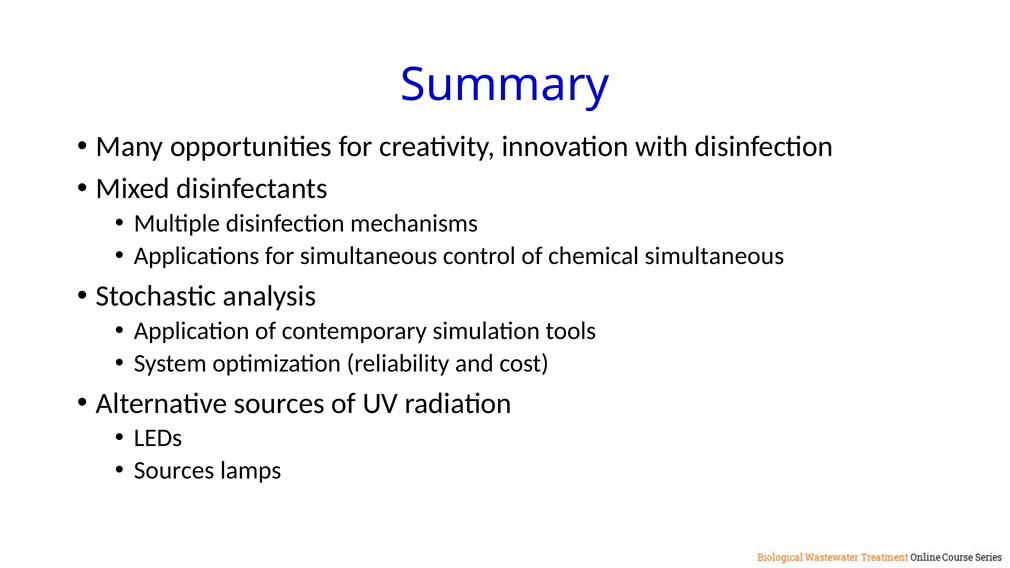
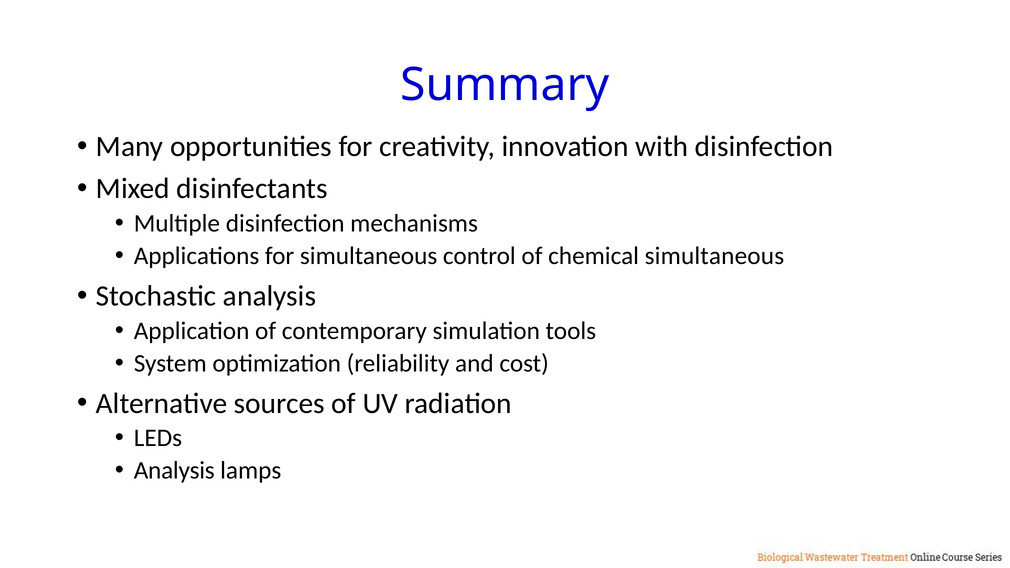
Sources at (174, 471): Sources -> Analysis
